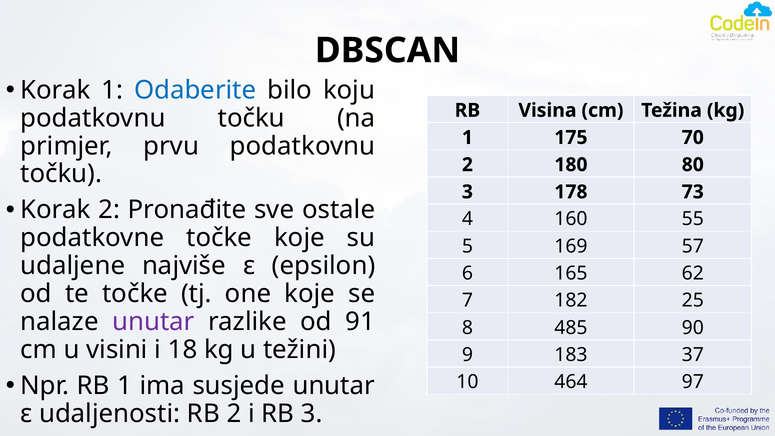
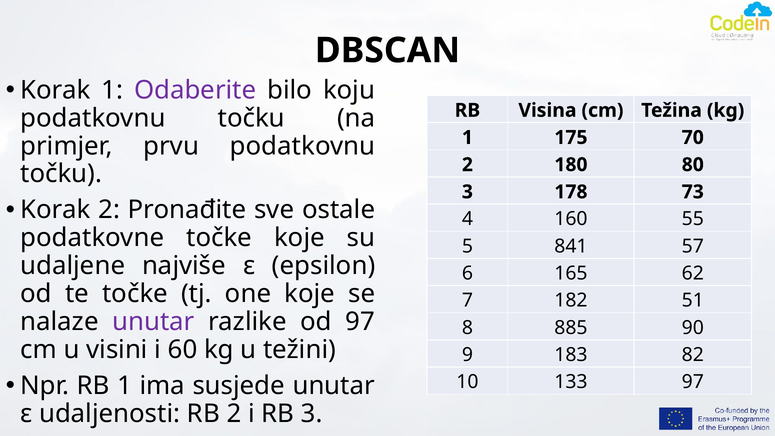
Odaberite colour: blue -> purple
169: 169 -> 841
25: 25 -> 51
od 91: 91 -> 97
485: 485 -> 885
18: 18 -> 60
37: 37 -> 82
464: 464 -> 133
